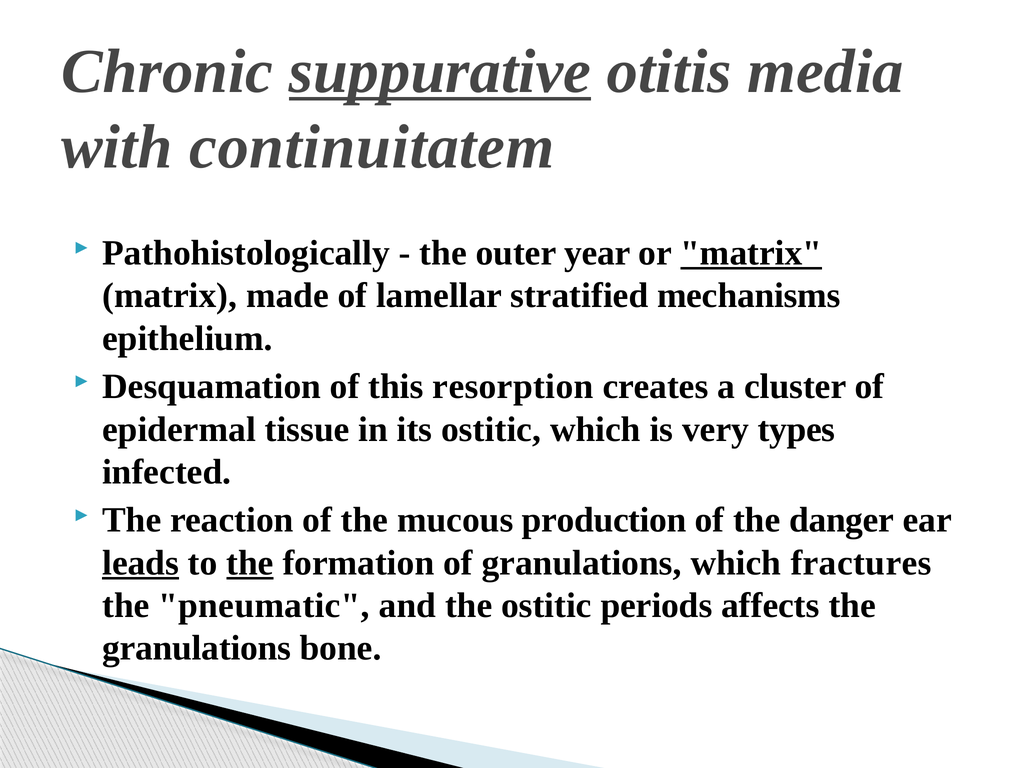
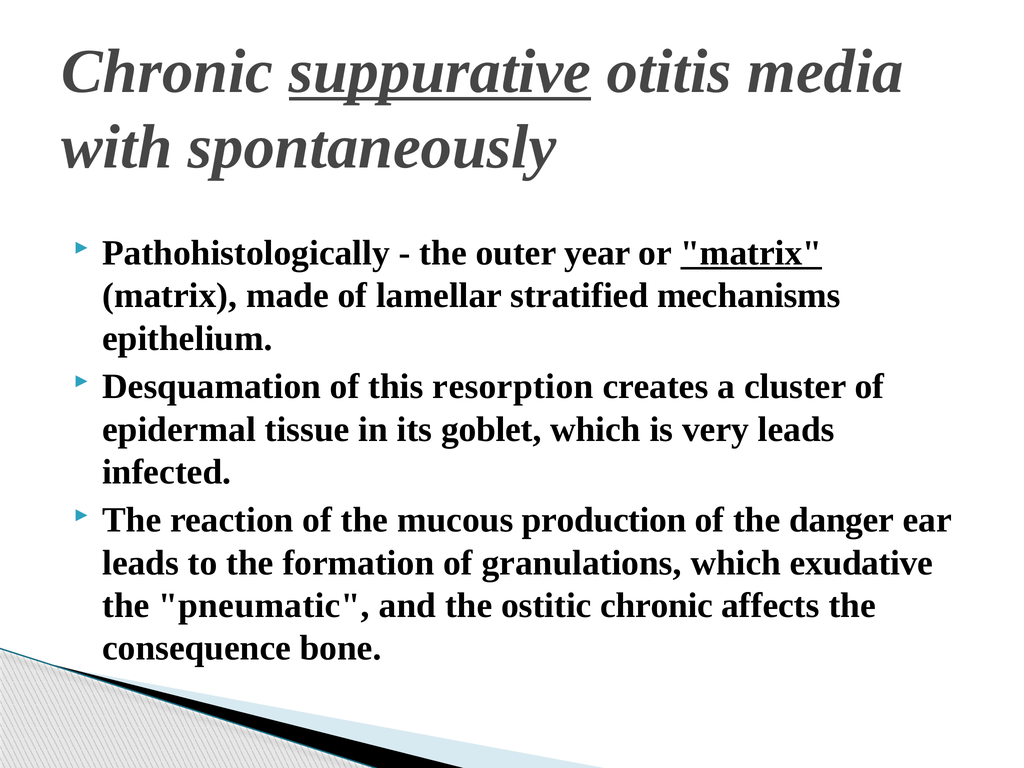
continuitatem: continuitatem -> spontaneously
its ostitic: ostitic -> goblet
very types: types -> leads
leads at (141, 563) underline: present -> none
the at (250, 563) underline: present -> none
fractures: fractures -> exudative
ostitic periods: periods -> chronic
granulations at (197, 648): granulations -> consequence
